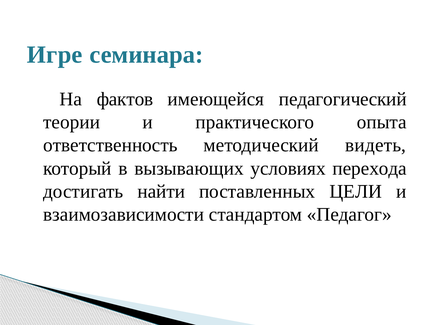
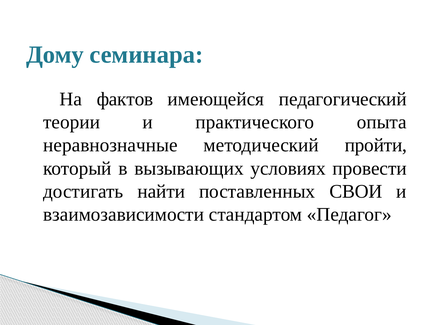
Игре: Игре -> Дому
ответственность: ответственность -> неравнозначные
видеть: видеть -> пройти
перехода: перехода -> провести
ЦЕЛИ: ЦЕЛИ -> СВОИ
